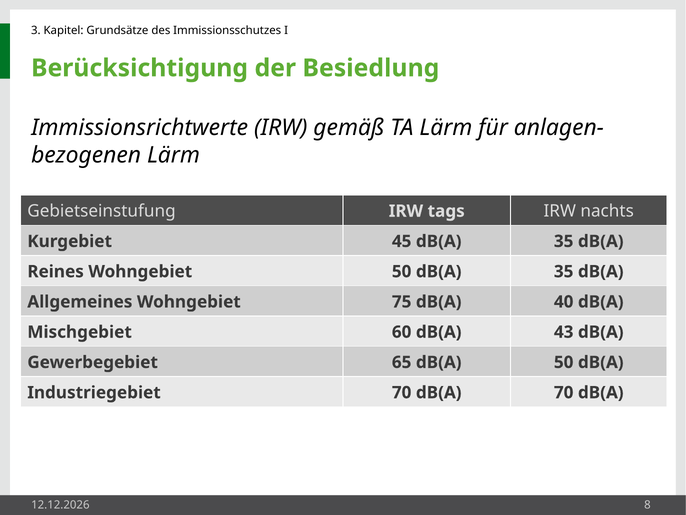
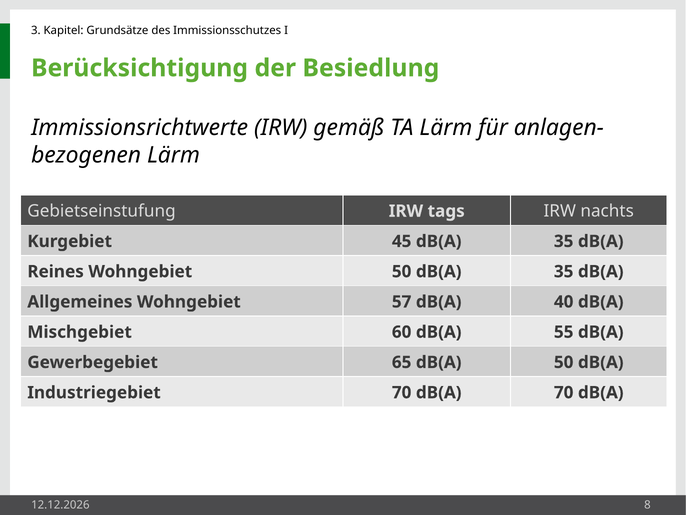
75: 75 -> 57
43: 43 -> 55
